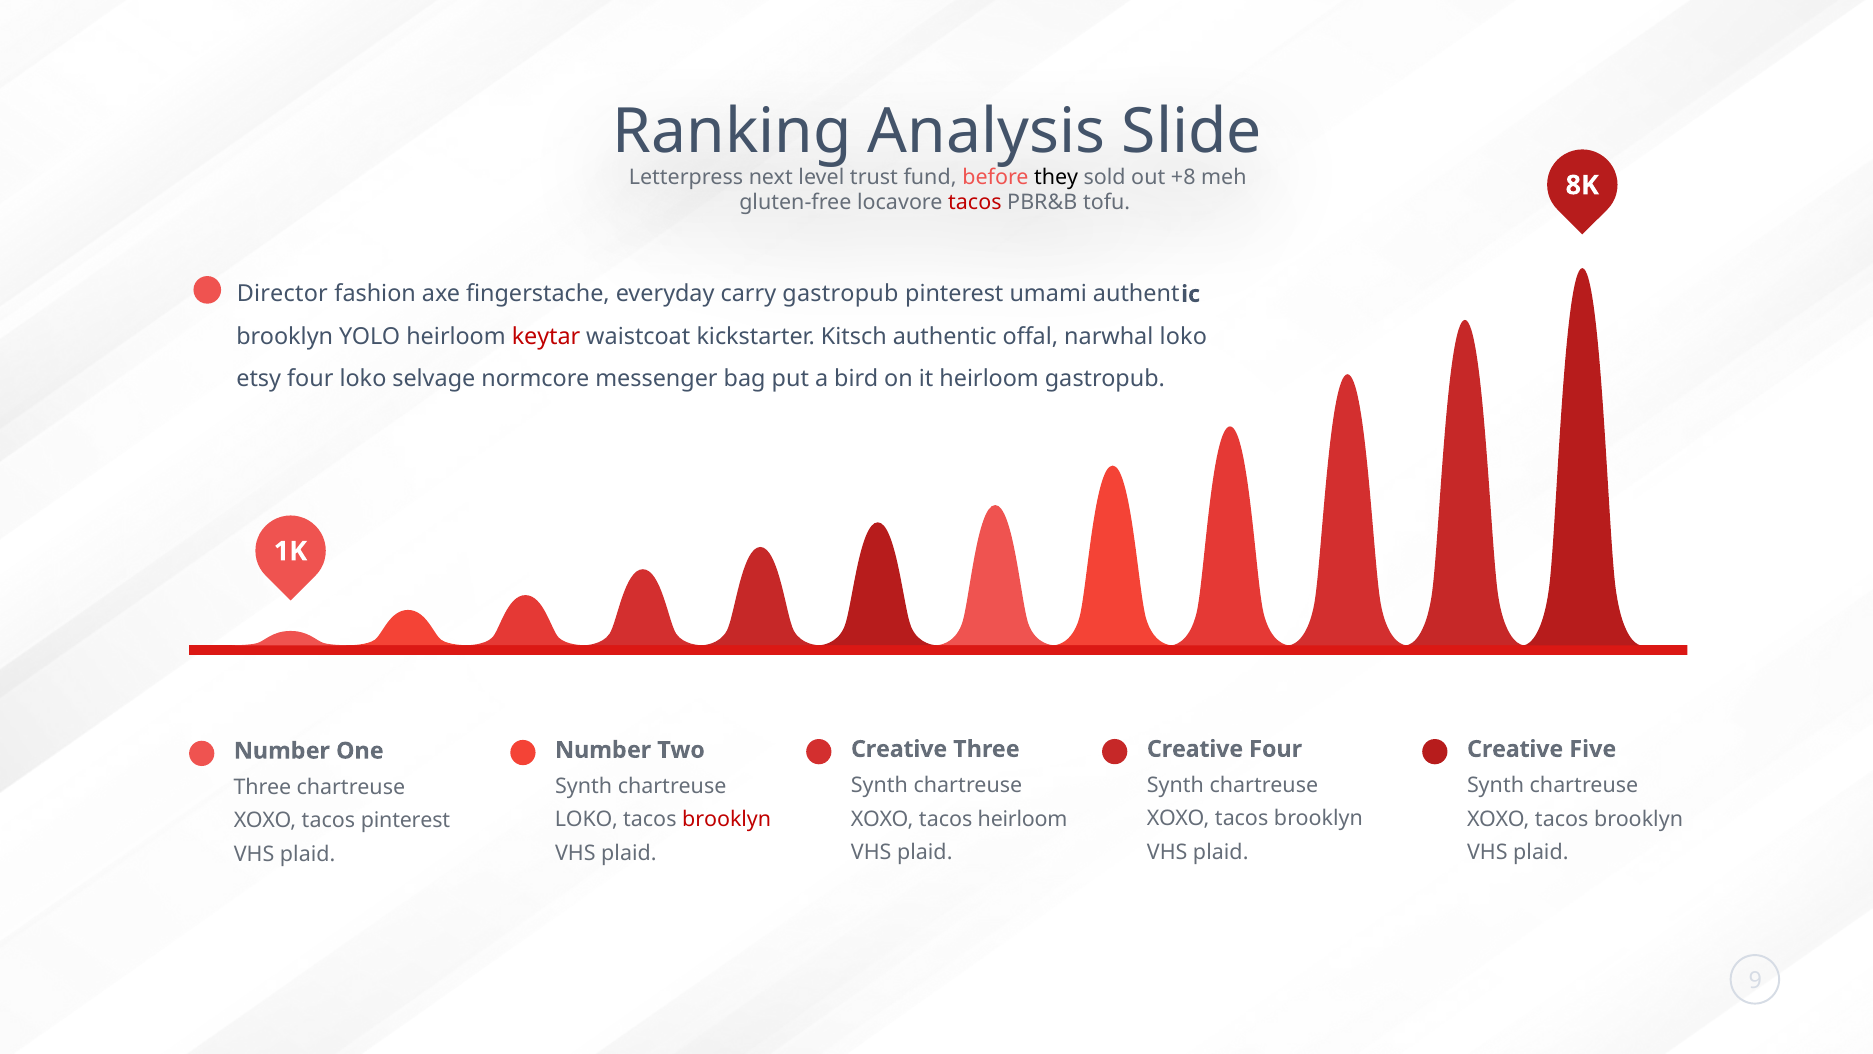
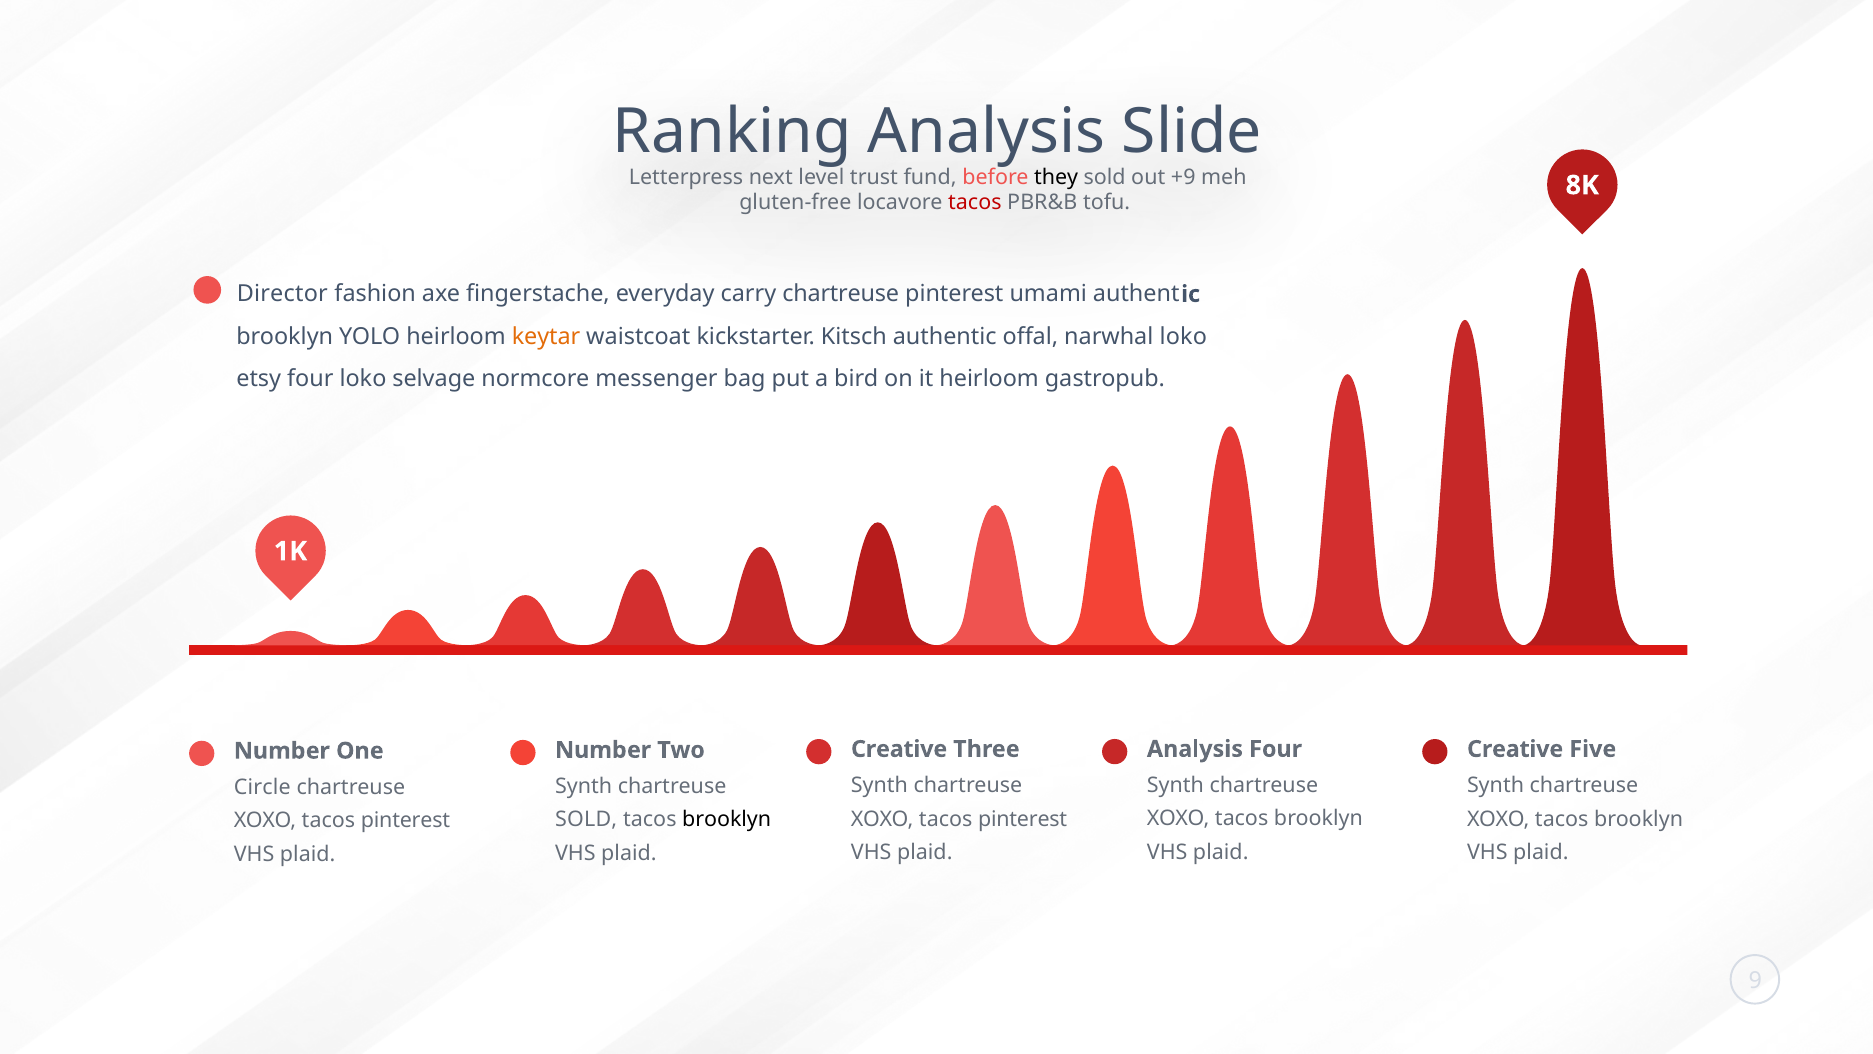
+8: +8 -> +9
carry gastropub: gastropub -> chartreuse
keytar colour: red -> orange
Creative at (1195, 749): Creative -> Analysis
Three at (262, 787): Three -> Circle
heirloom at (1023, 819): heirloom -> pinterest
LOKO at (586, 820): LOKO -> SOLD
brooklyn at (727, 820) colour: red -> black
